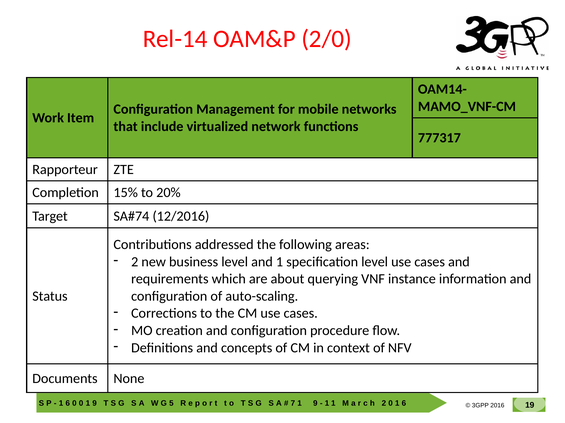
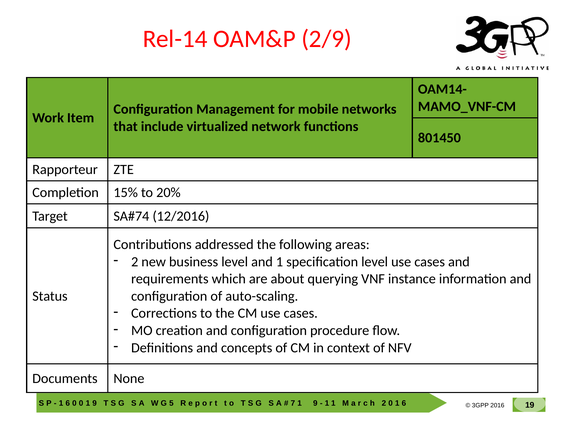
2/0: 2/0 -> 2/9
777317: 777317 -> 801450
